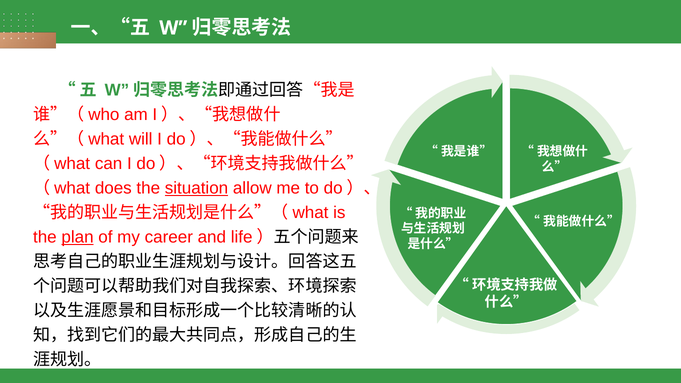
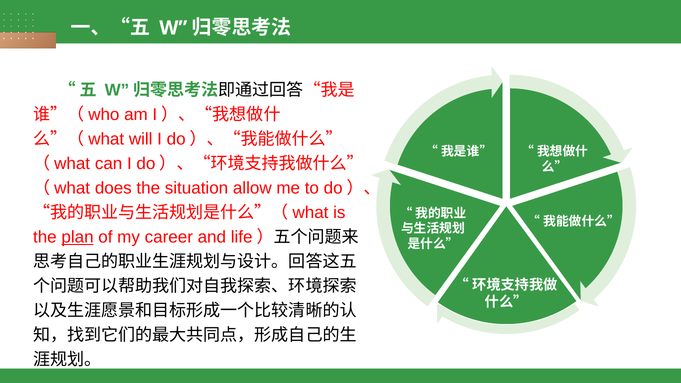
situation underline: present -> none
